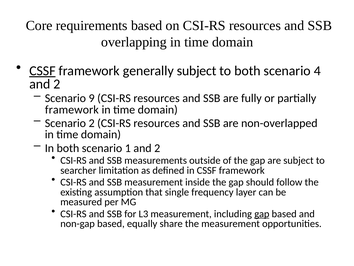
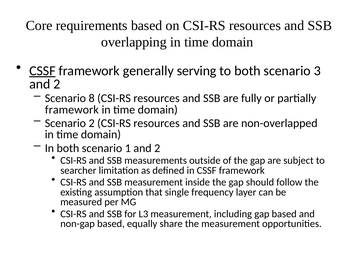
generally subject: subject -> serving
4: 4 -> 3
9: 9 -> 8
gap at (262, 213) underline: present -> none
